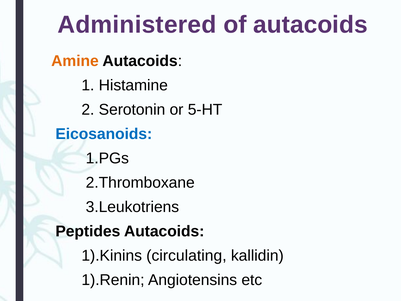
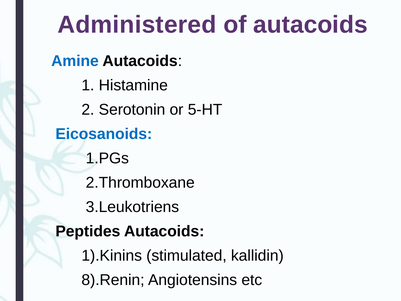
Amine colour: orange -> blue
circulating: circulating -> stimulated
1).Renin: 1).Renin -> 8).Renin
